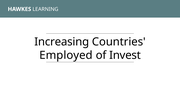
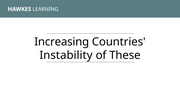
Employed: Employed -> Instability
Invest: Invest -> These
